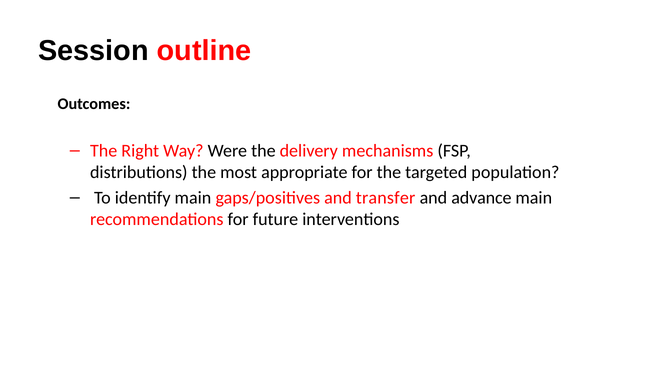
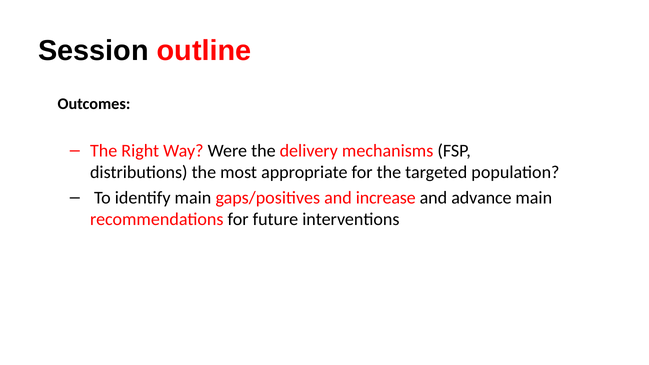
transfer: transfer -> increase
